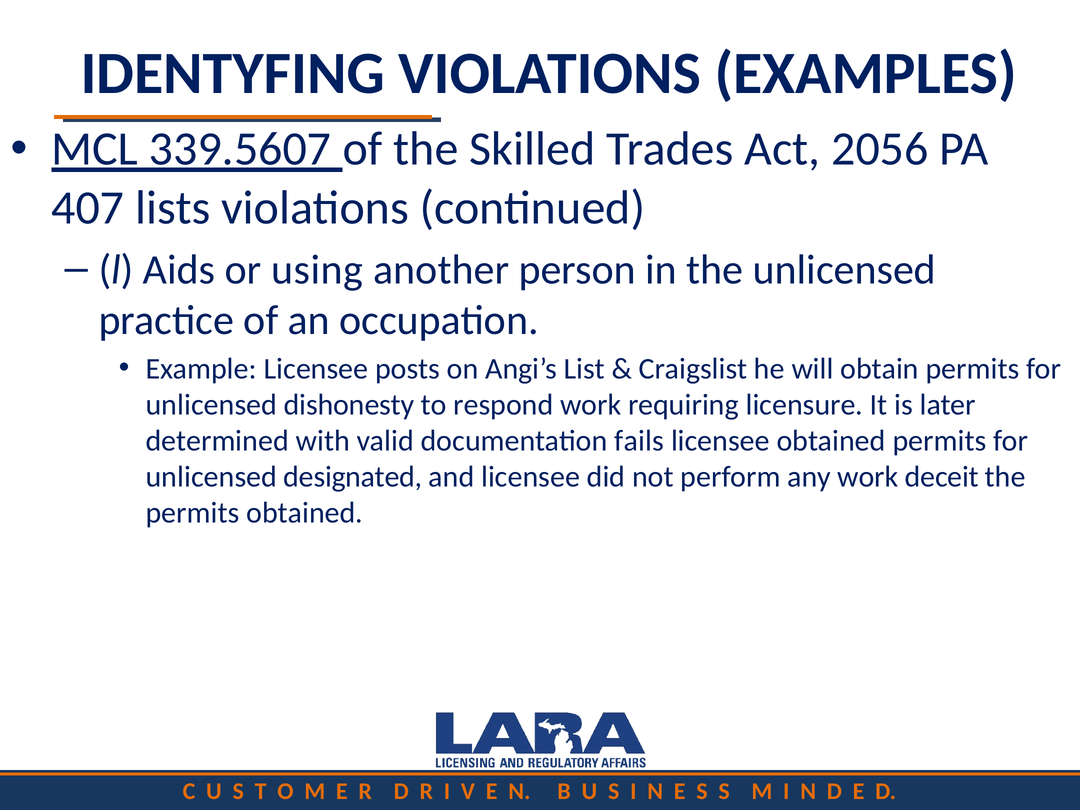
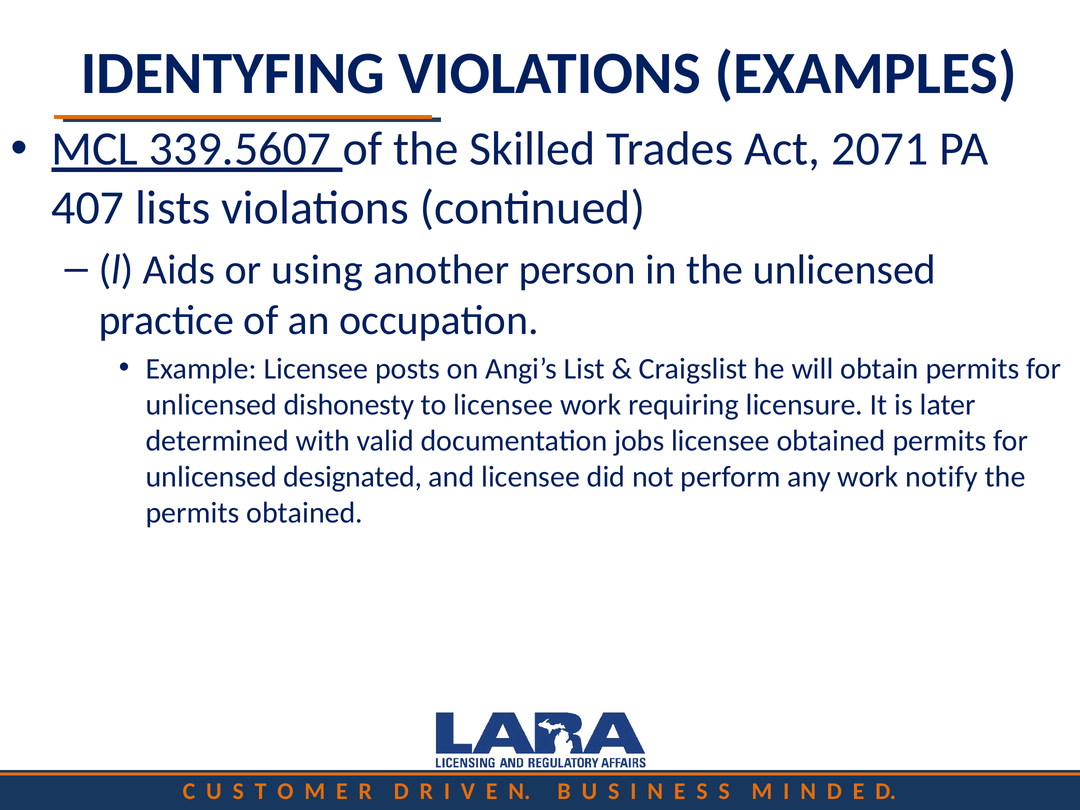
2056: 2056 -> 2071
to respond: respond -> licensee
fails: fails -> jobs
deceit: deceit -> notify
